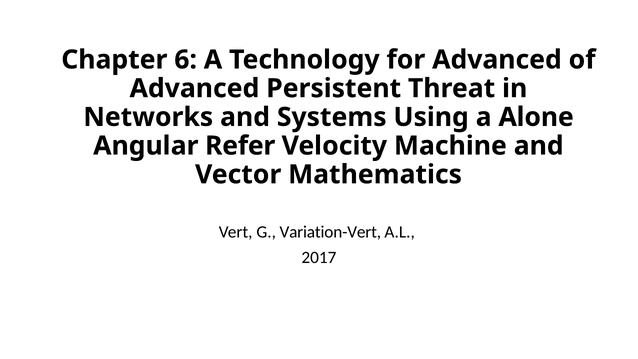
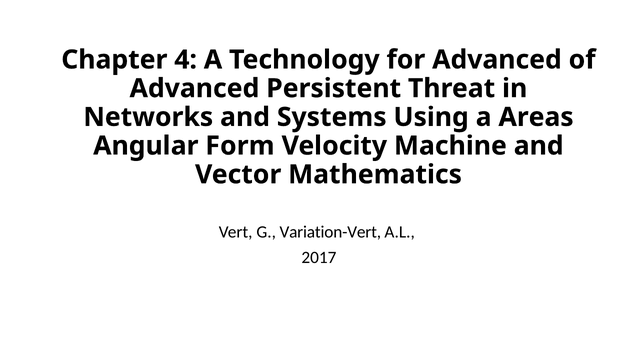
6: 6 -> 4
Alone: Alone -> Areas
Refer: Refer -> Form
